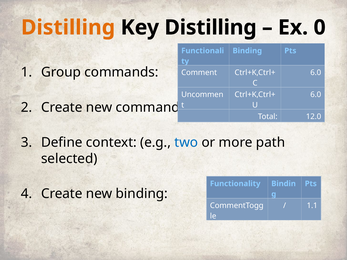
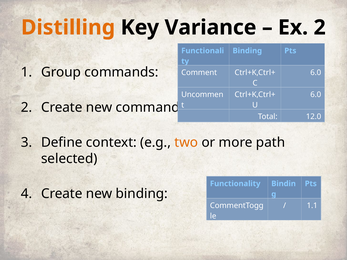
Key Distilling: Distilling -> Variance
Ex 0: 0 -> 2
two colour: blue -> orange
